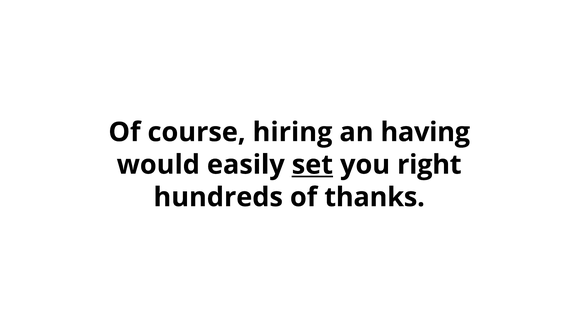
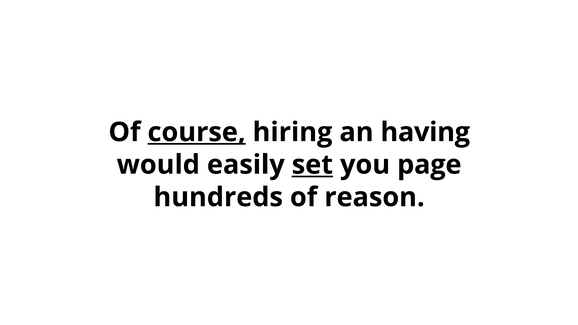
course underline: none -> present
right: right -> page
thanks: thanks -> reason
